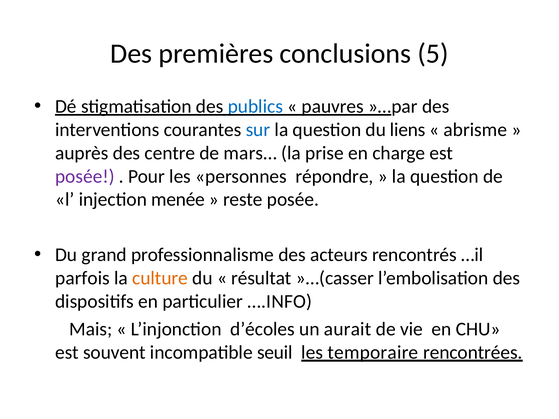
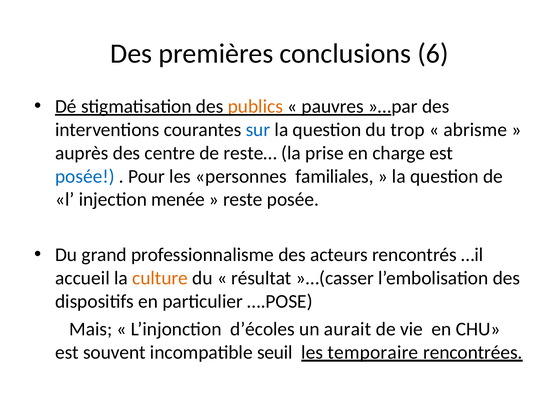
5: 5 -> 6
publics colour: blue -> orange
liens: liens -> trop
mars…: mars… -> reste…
posée at (85, 176) colour: purple -> blue
répondre: répondre -> familiales
parfois: parfois -> accueil
….INFO: ….INFO -> ….POSE
